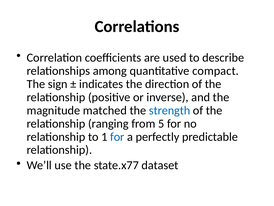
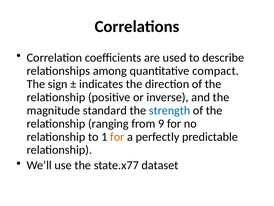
matched: matched -> standard
5: 5 -> 9
for at (117, 136) colour: blue -> orange
